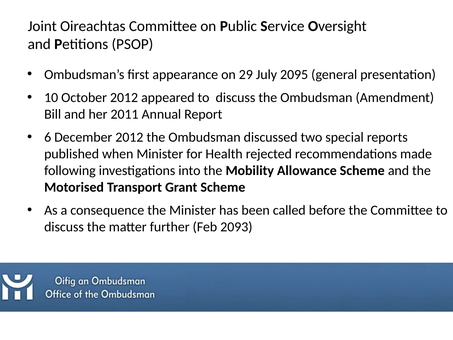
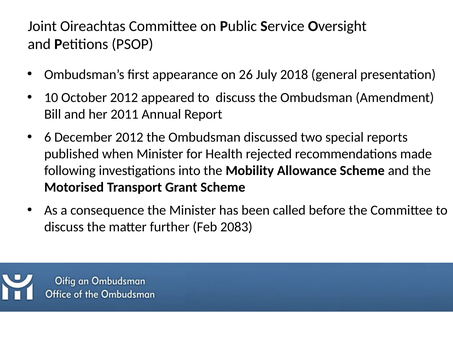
29: 29 -> 26
2095: 2095 -> 2018
2093: 2093 -> 2083
